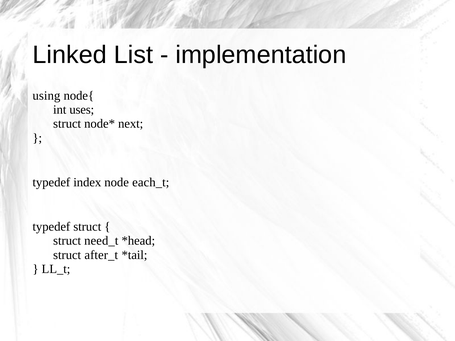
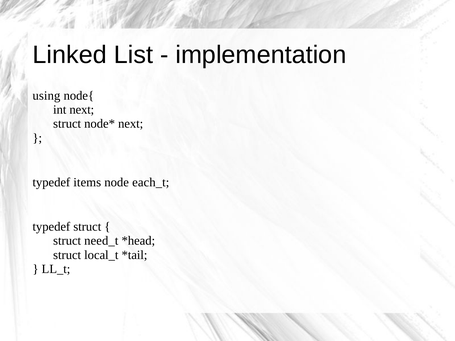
int uses: uses -> next
index: index -> items
after_t: after_t -> local_t
